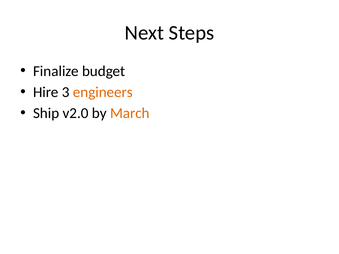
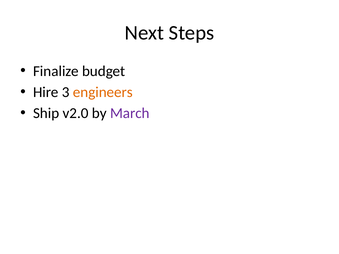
March colour: orange -> purple
